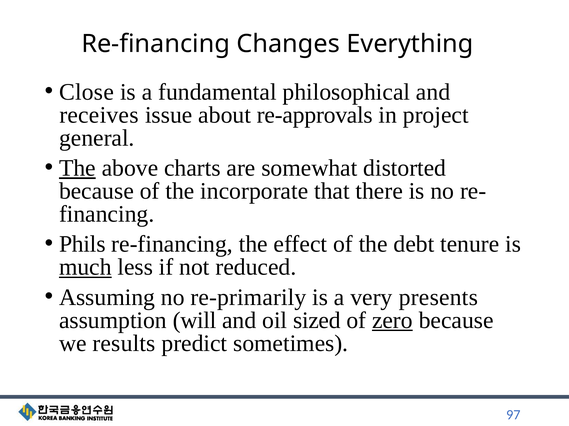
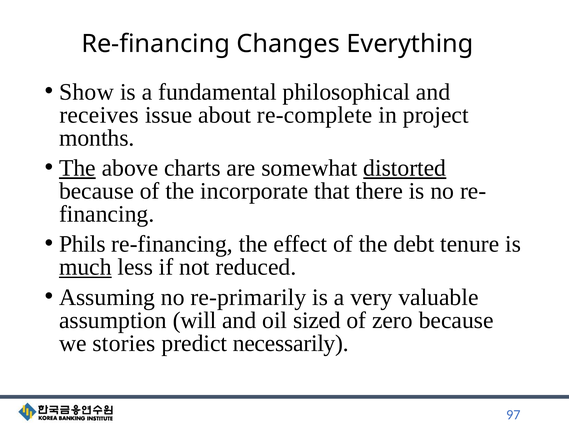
Close: Close -> Show
re-approvals: re-approvals -> re-complete
general: general -> months
distorted underline: none -> present
presents: presents -> valuable
zero underline: present -> none
results: results -> stories
sometimes: sometimes -> necessarily
